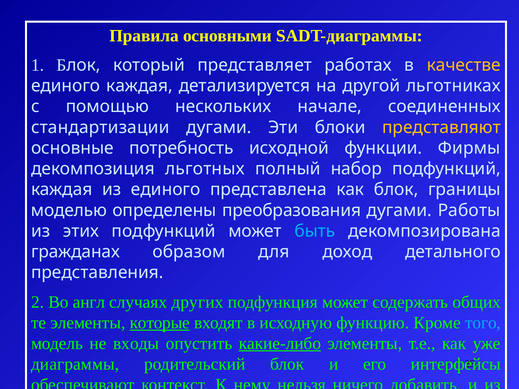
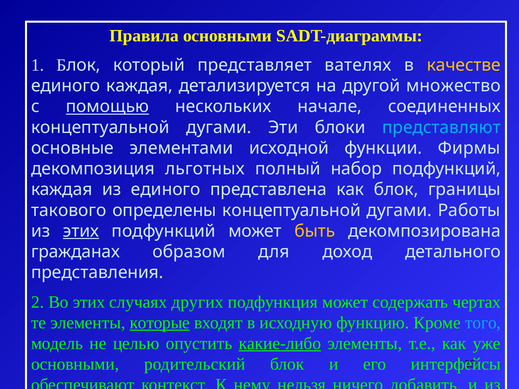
работах: работах -> вателях
льготниках: льготниках -> множество
помощью underline: none -> present
стандартизации at (100, 127): стандартизации -> концептуальной
представляют colour: yellow -> light blue
потребность: потребность -> элементами
моделью: моделью -> такового
определены преобразования: преобразования -> концептуальной
этих at (81, 231) underline: none -> present
быть at (315, 231) colour: light blue -> yellow
Во англ: англ -> этих
общих: общих -> чертах
входы: входы -> целью
диаграммы at (75, 364): диаграммы -> основными
